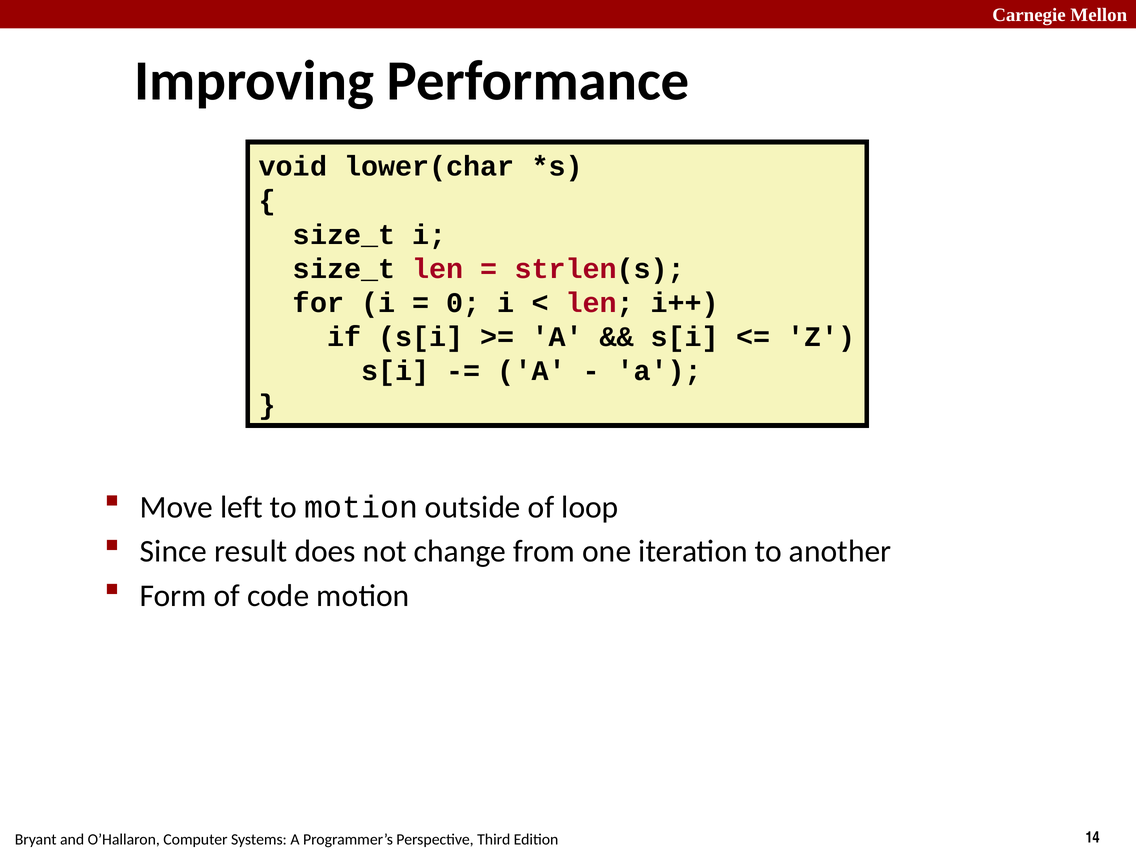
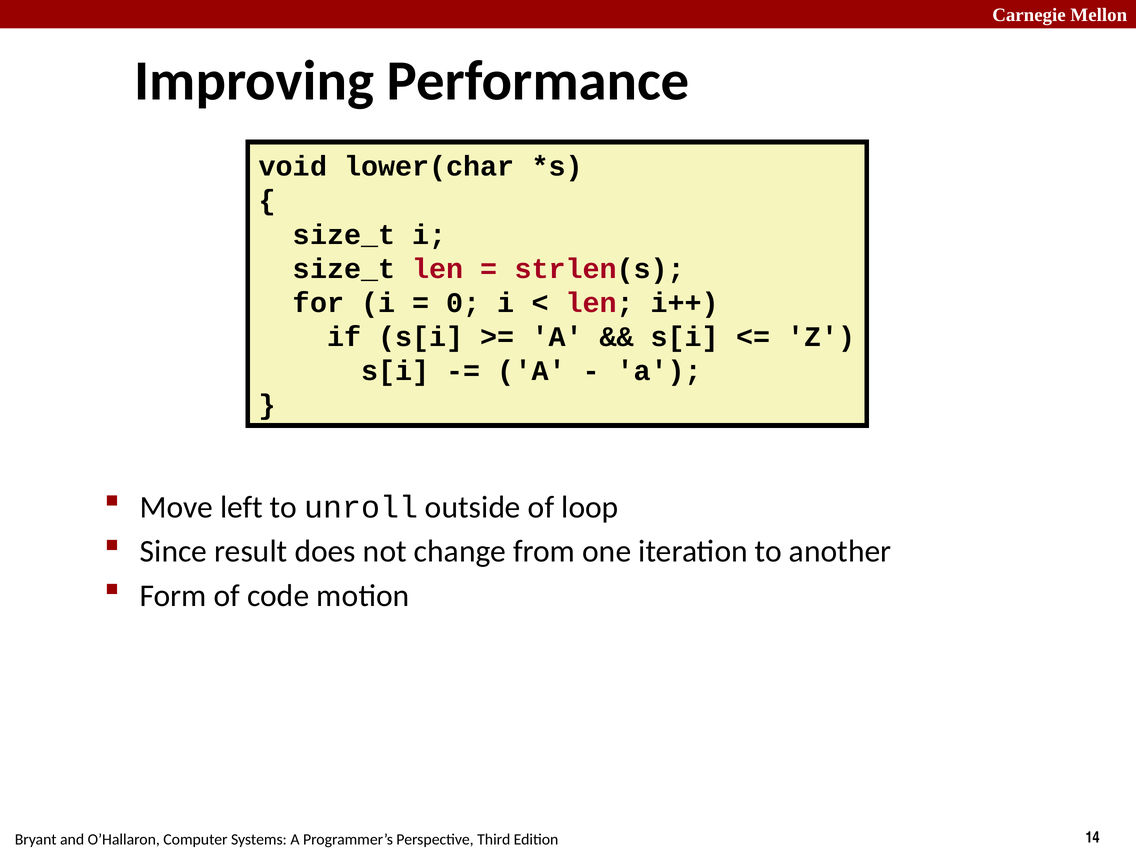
to motion: motion -> unroll
